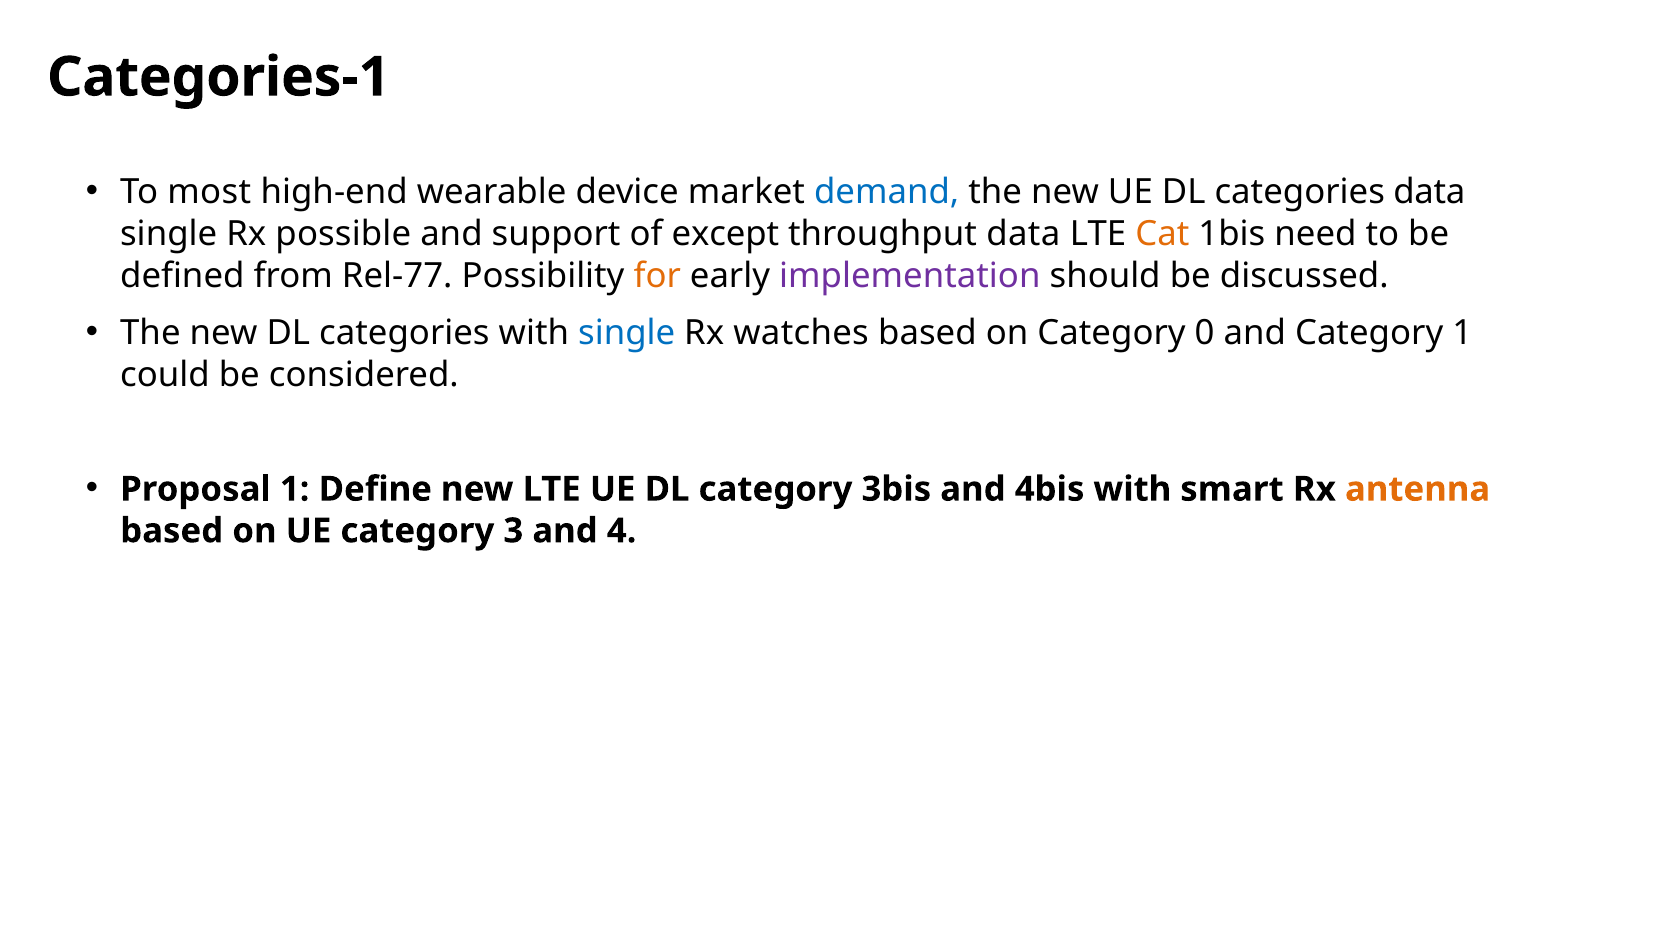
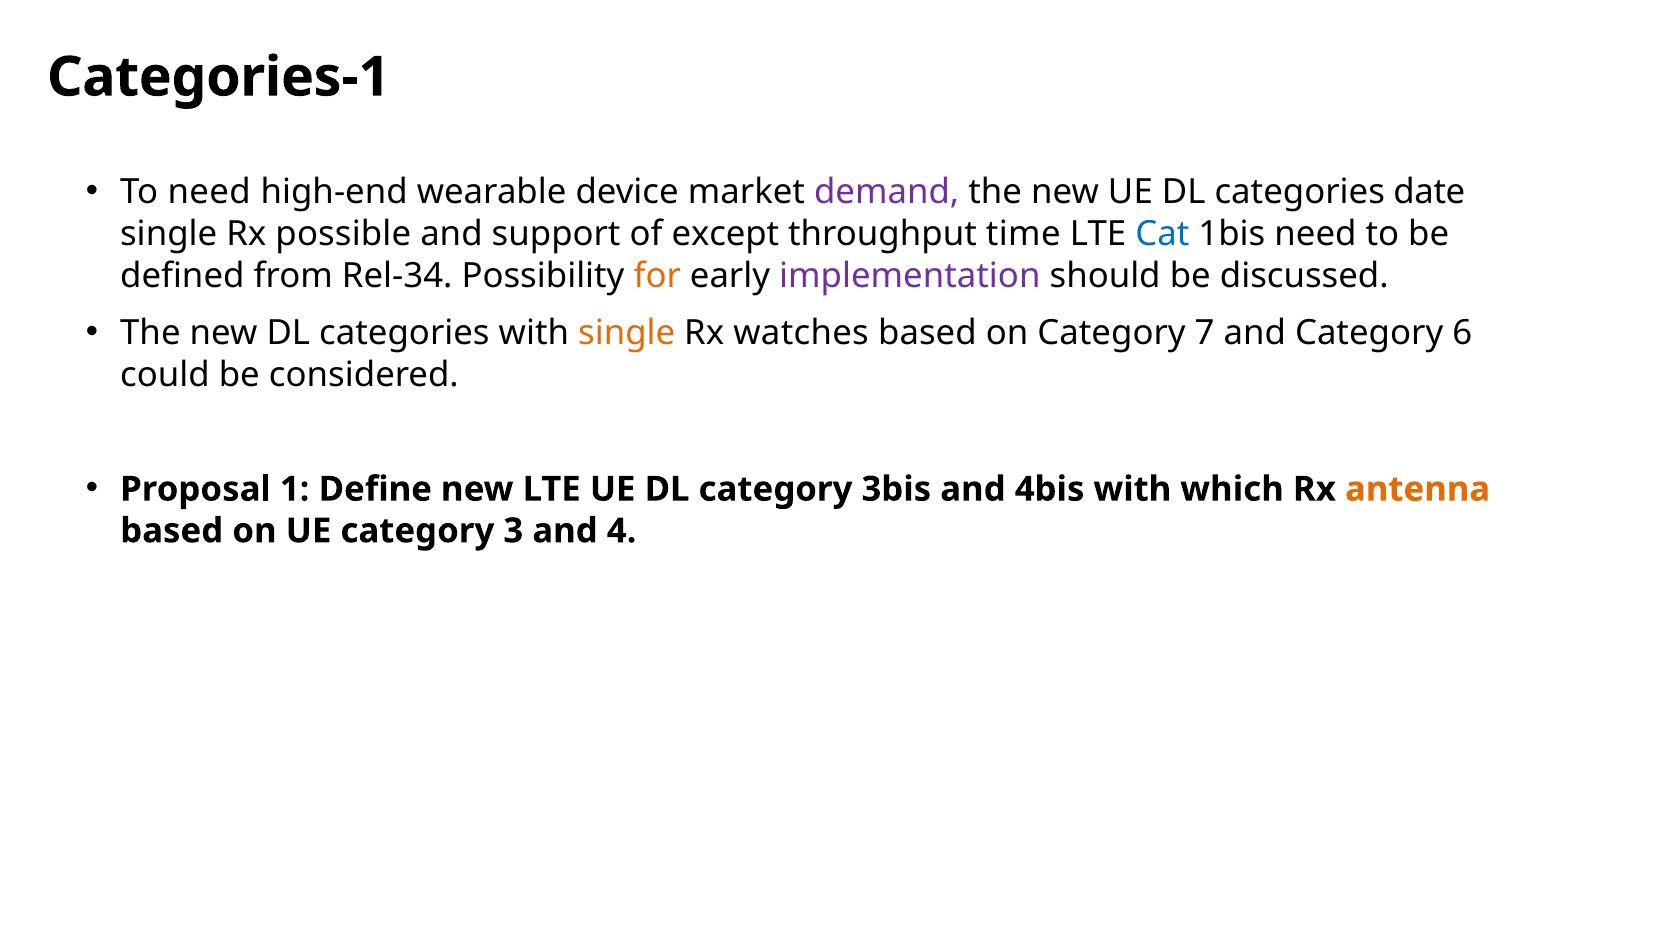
To most: most -> need
demand colour: blue -> purple
categories data: data -> date
throughput data: data -> time
Cat colour: orange -> blue
Rel-77: Rel-77 -> Rel-34
single at (627, 333) colour: blue -> orange
0: 0 -> 7
Category 1: 1 -> 6
smart: smart -> which
